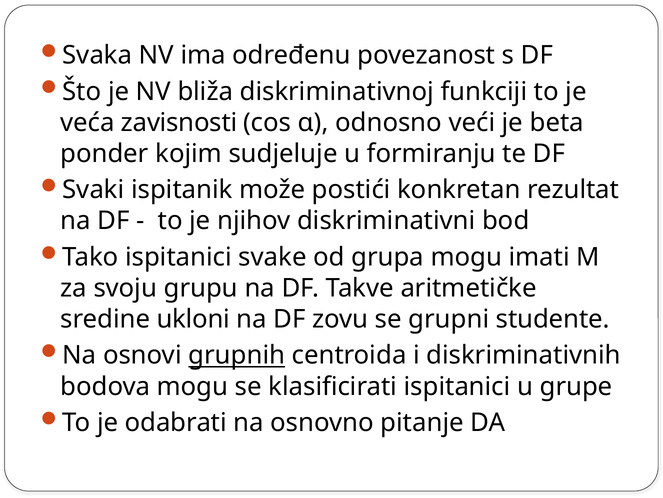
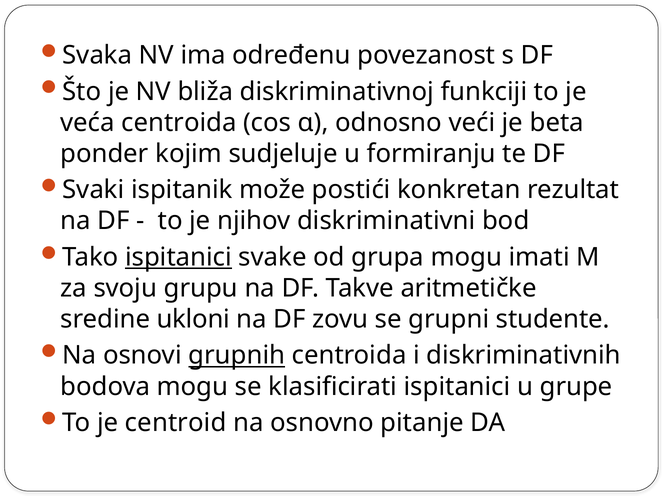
veća zavisnosti: zavisnosti -> centroida
ispitanici at (178, 257) underline: none -> present
odabrati: odabrati -> centroid
